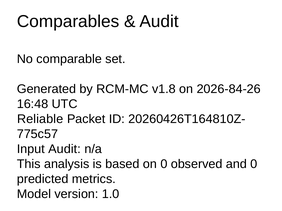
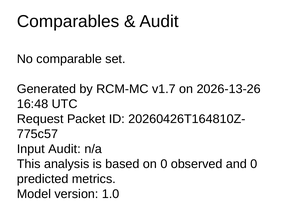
v1.8: v1.8 -> v1.7
2026-84-26: 2026-84-26 -> 2026-13-26
Reliable: Reliable -> Request
